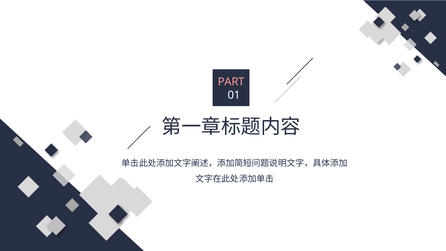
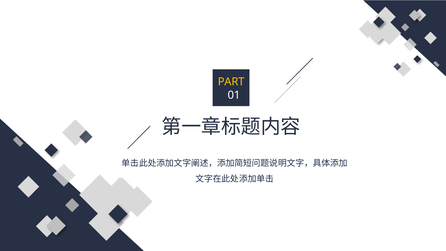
PART colour: pink -> yellow
